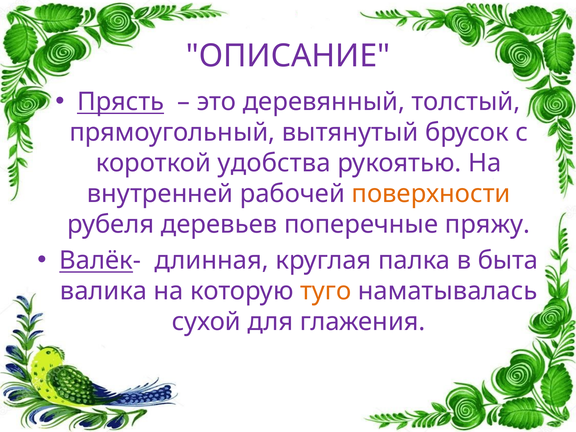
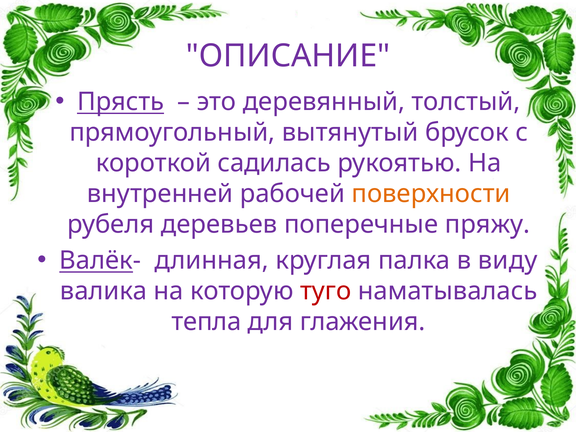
удобства: удобства -> садилась
быта: быта -> виду
туго colour: orange -> red
сухой: сухой -> тепла
